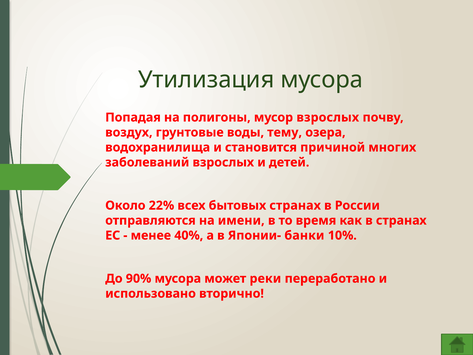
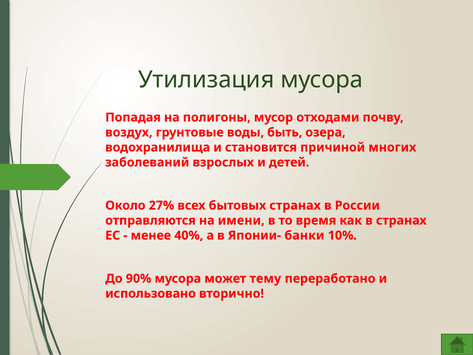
мусор взрослых: взрослых -> отходами
тему: тему -> быть
22%: 22% -> 27%
реки: реки -> тему
